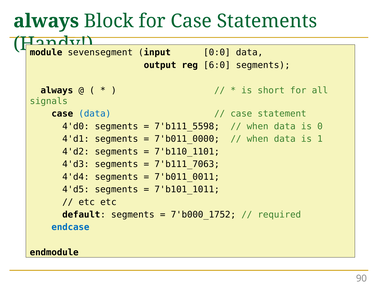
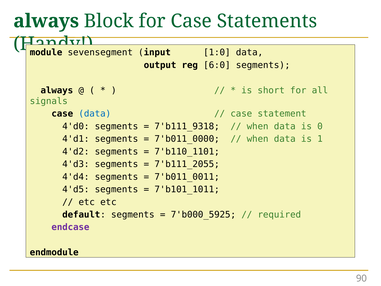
0:0: 0:0 -> 1:0
7'b111_5598: 7'b111_5598 -> 7'b111_9318
7'b111_7063: 7'b111_7063 -> 7'b111_2055
7'b000_1752: 7'b000_1752 -> 7'b000_5925
endcase colour: blue -> purple
